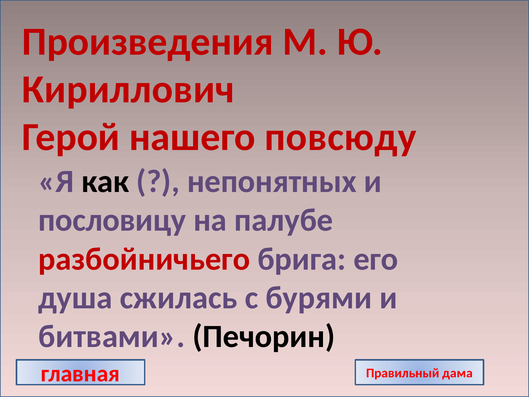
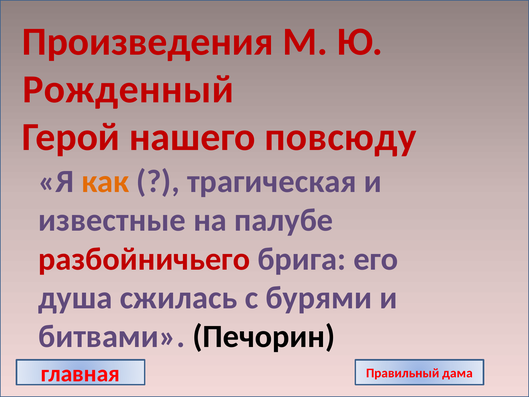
Кириллович: Кириллович -> Рожденный
как colour: black -> orange
непонятных: непонятных -> трагическая
пословицу: пословицу -> известные
